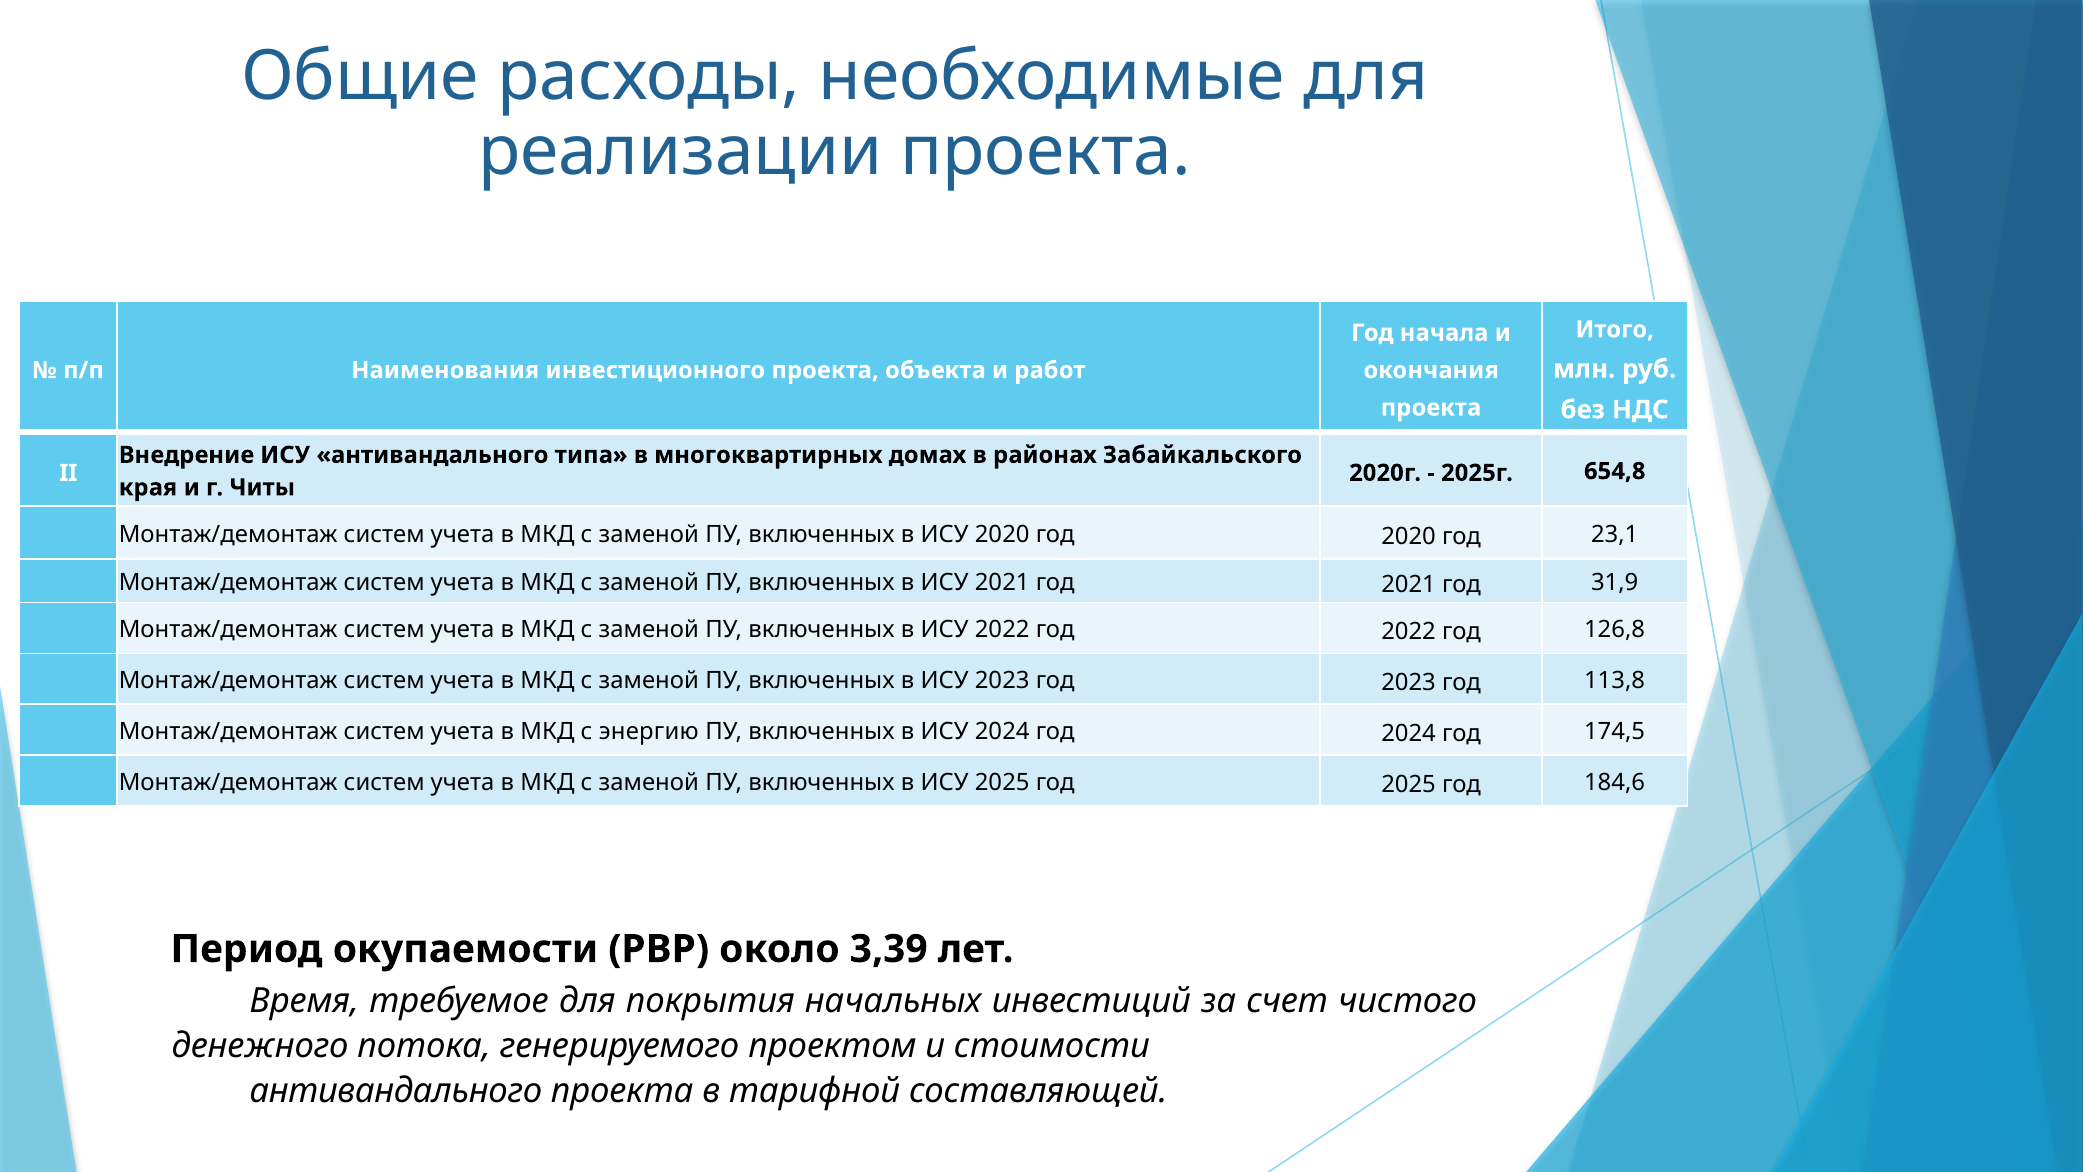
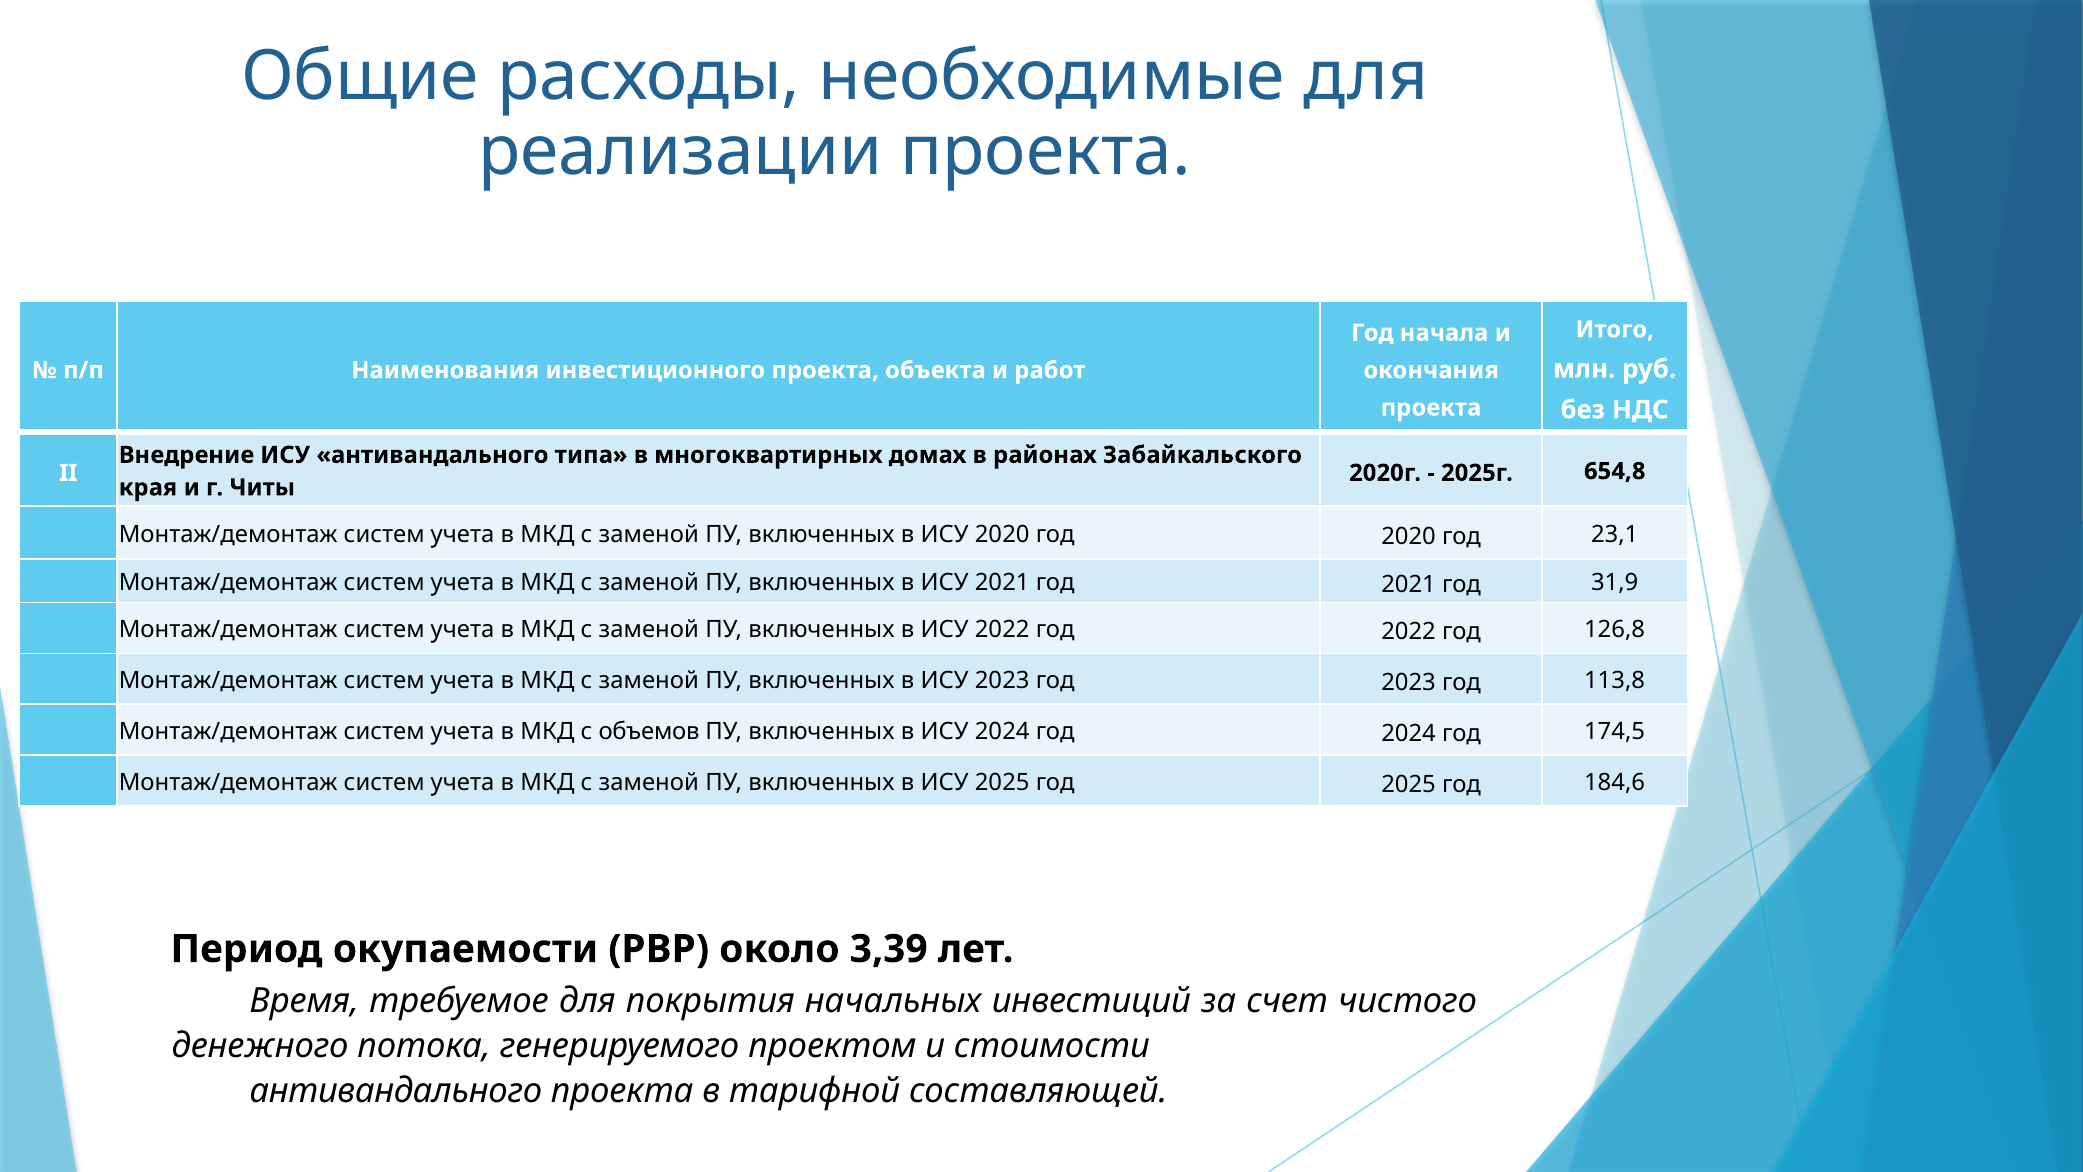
энергию: энергию -> объемов
